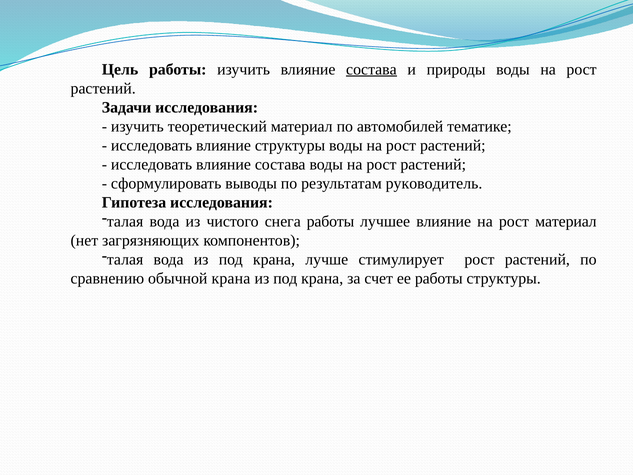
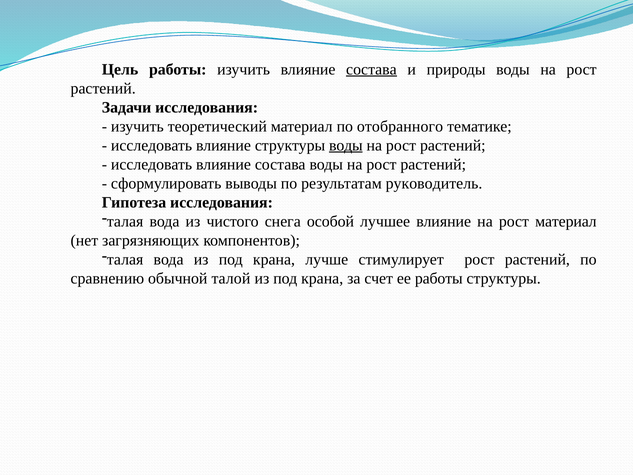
автомобилей: автомобилей -> отобранного
воды at (346, 145) underline: none -> present
снега работы: работы -> особой
обычной крана: крана -> талой
